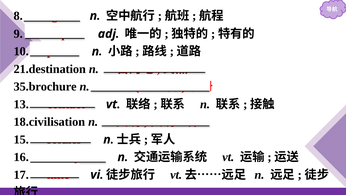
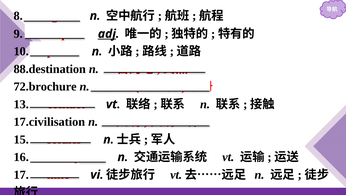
adj underline: none -> present
21.destination: 21.destination -> 88.destination
35.brochure: 35.brochure -> 72.brochure
18.civilisation: 18.civilisation -> 17.civilisation
